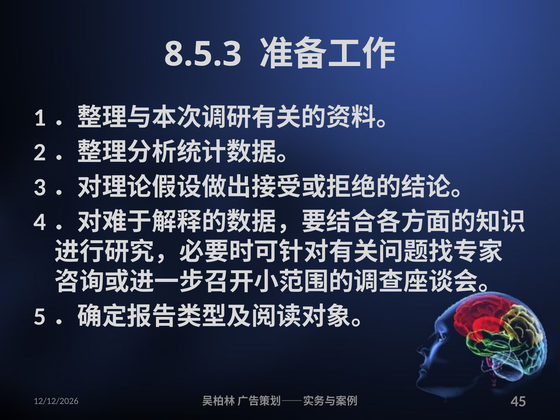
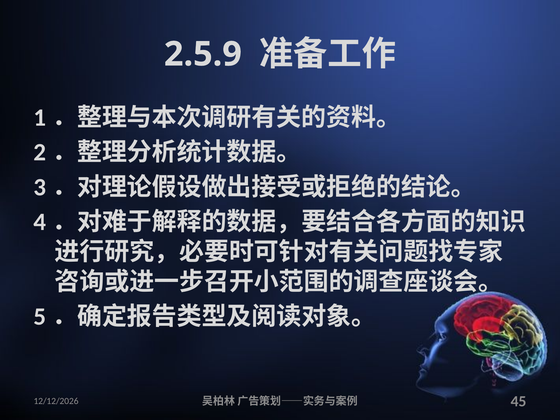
8.5.3: 8.5.3 -> 2.5.9
